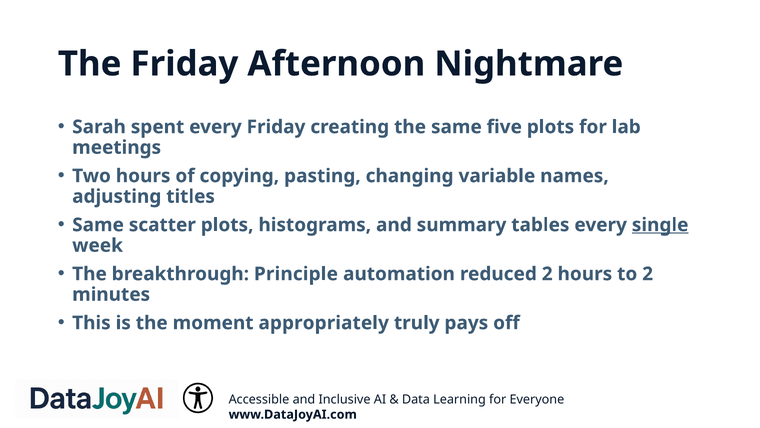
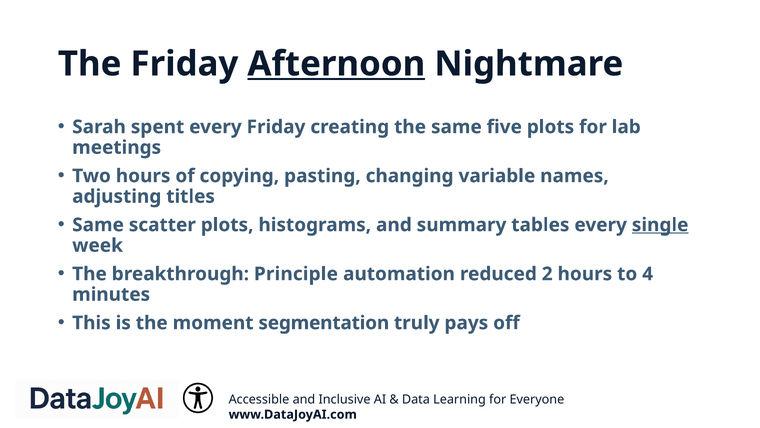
Afternoon underline: none -> present
to 2: 2 -> 4
appropriately: appropriately -> segmentation
